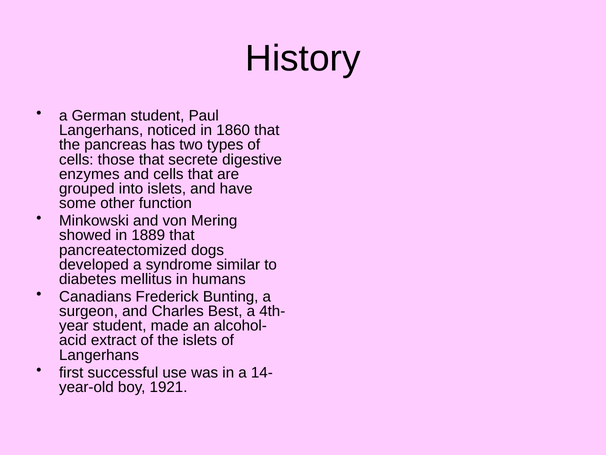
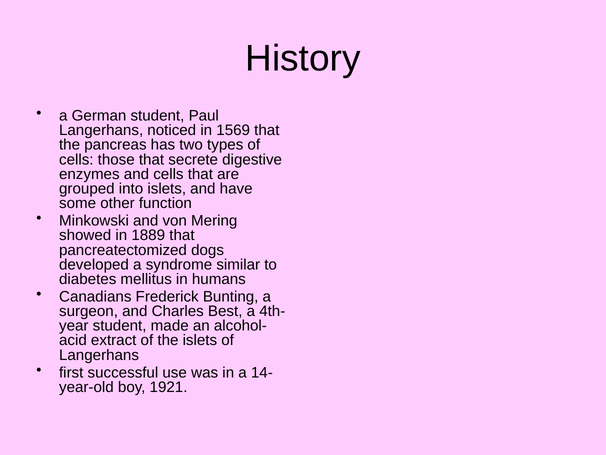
1860: 1860 -> 1569
